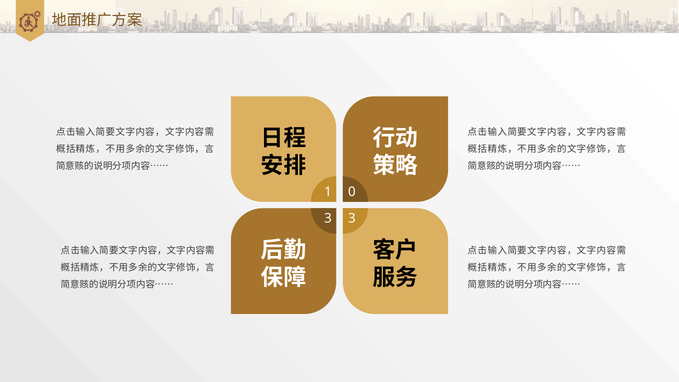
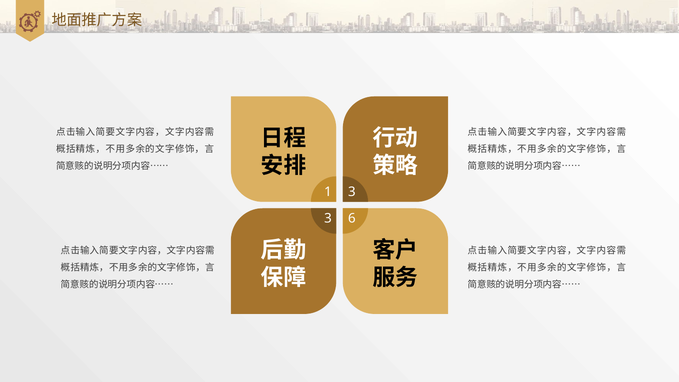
1 0: 0 -> 3
3 3: 3 -> 6
